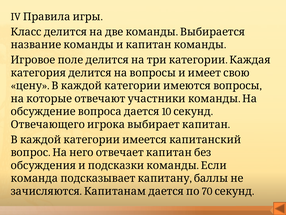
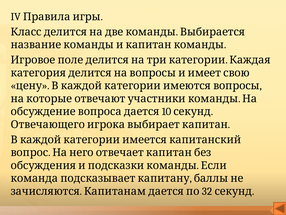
70: 70 -> 32
